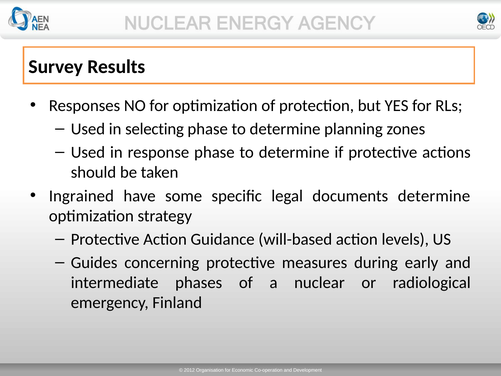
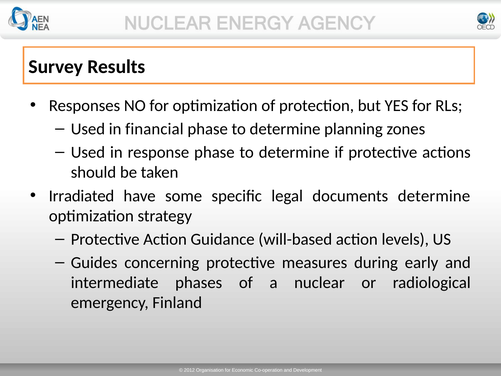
selecting: selecting -> financial
Ingrained: Ingrained -> Irradiated
